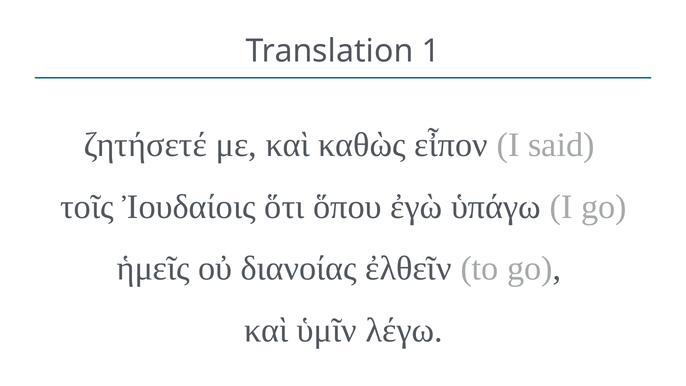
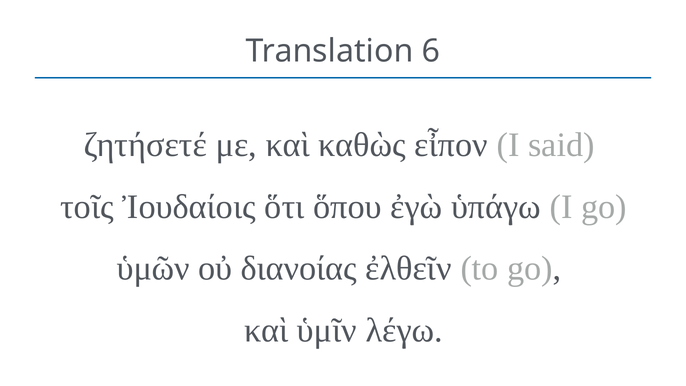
1: 1 -> 6
ἡμεῖς: ἡμεῖς -> ὑμῶν
